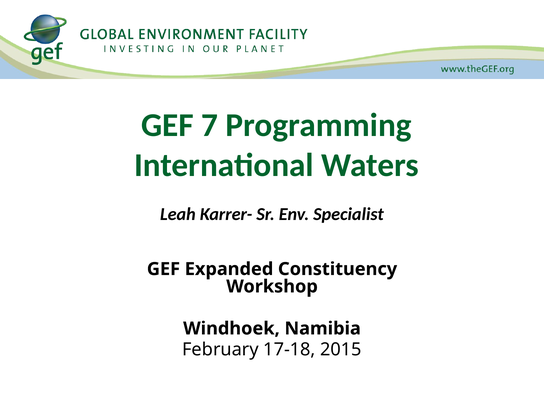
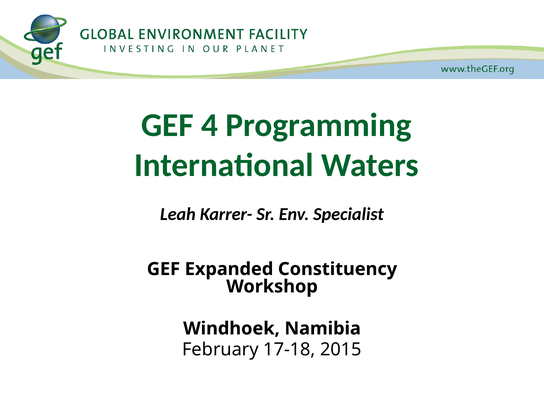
7: 7 -> 4
